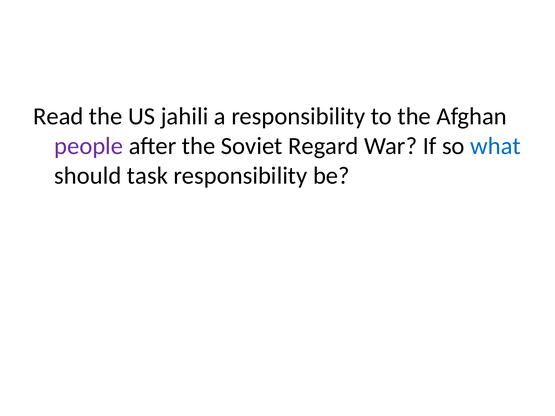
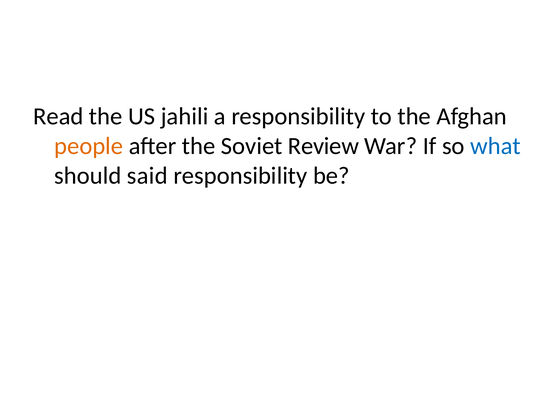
people colour: purple -> orange
Regard: Regard -> Review
task: task -> said
